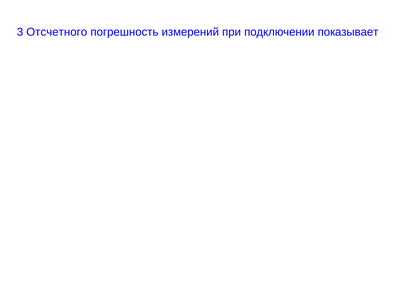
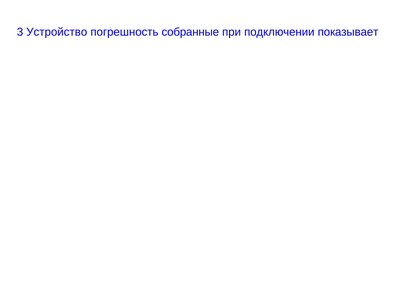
Отсчетного: Отсчетного -> Устройство
измерений: измерений -> собранные
